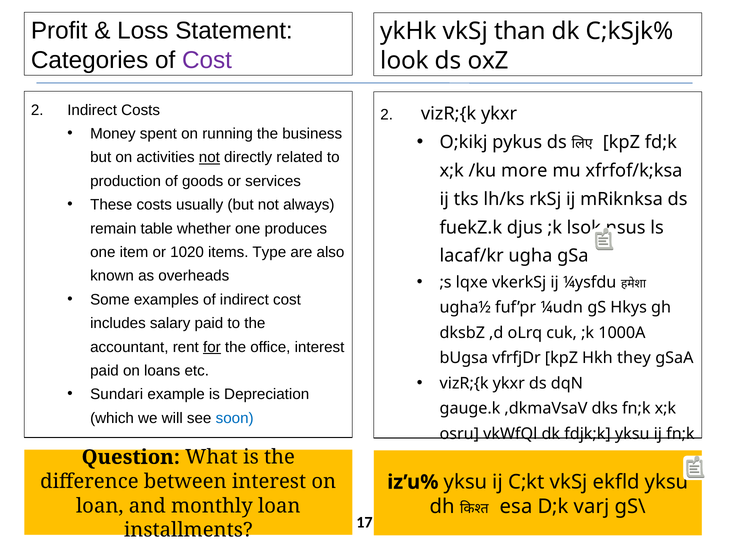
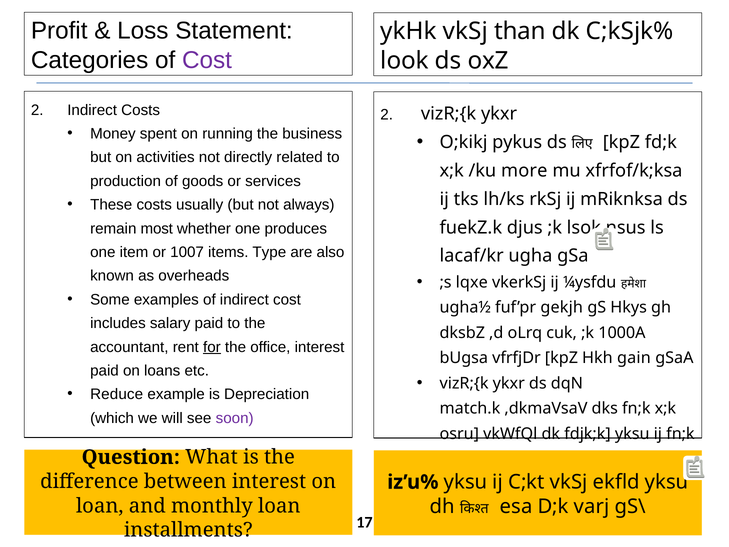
not at (209, 157) underline: present -> none
table: table -> most
1020: 1020 -> 1007
¼udn: ¼udn -> gekjh
they: they -> gain
Sundari: Sundari -> Reduce
gauge.k: gauge.k -> match.k
soon colour: blue -> purple
